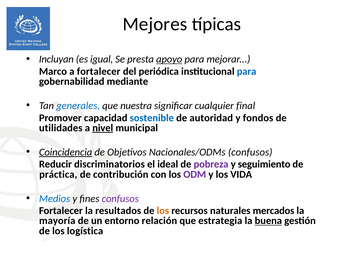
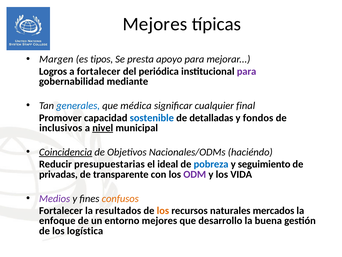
Incluyan: Incluyan -> Margen
igual: igual -> tipos
apoyo underline: present -> none
Marco: Marco -> Logros
para at (247, 71) colour: blue -> purple
nuestra: nuestra -> médica
autoridad: autoridad -> detalladas
utilidades: utilidades -> inclusivos
Nacionales/ODMs confusos: confusos -> haciéndo
discriminatorios: discriminatorios -> presupuestarias
pobreza colour: purple -> blue
práctica: práctica -> privadas
contribución: contribución -> transparente
Medios colour: blue -> purple
confusos at (120, 198) colour: purple -> orange
mayoría: mayoría -> enfoque
entorno relación: relación -> mejores
estrategia: estrategia -> desarrollo
buena underline: present -> none
